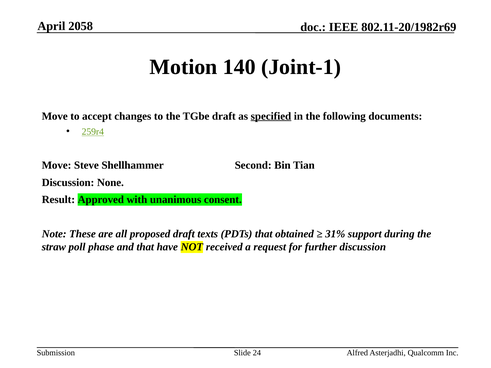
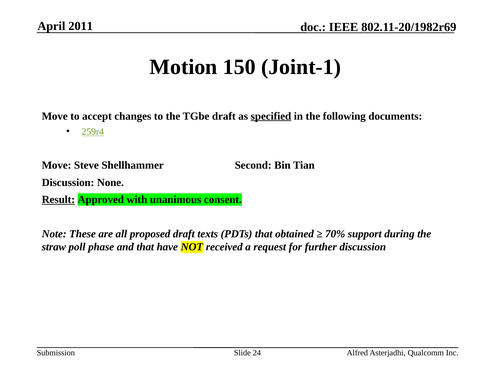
2058: 2058 -> 2011
140: 140 -> 150
Result underline: none -> present
31%: 31% -> 70%
